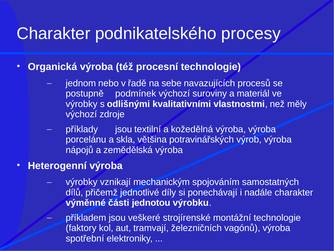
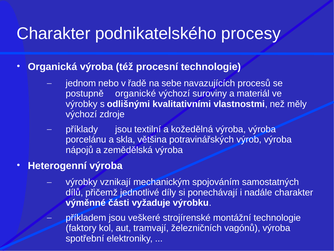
podmínek: podmínek -> organické
jednotou: jednotou -> vyžaduje
